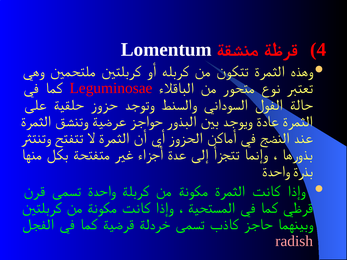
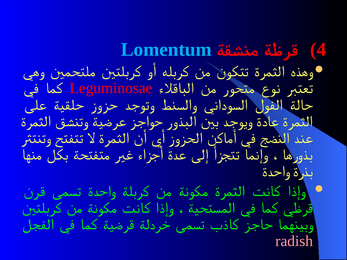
Lomentum colour: white -> light blue
